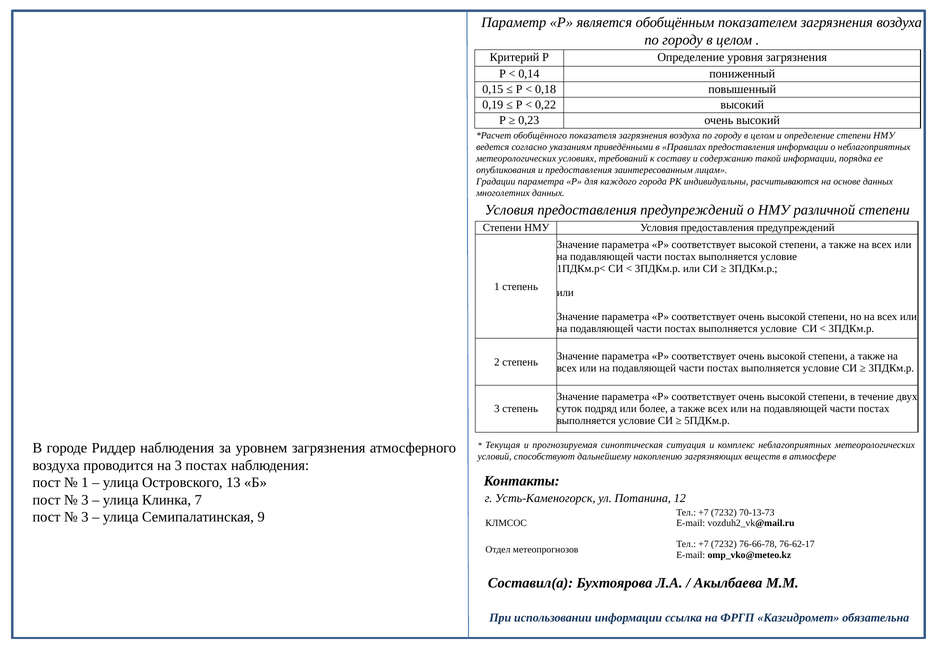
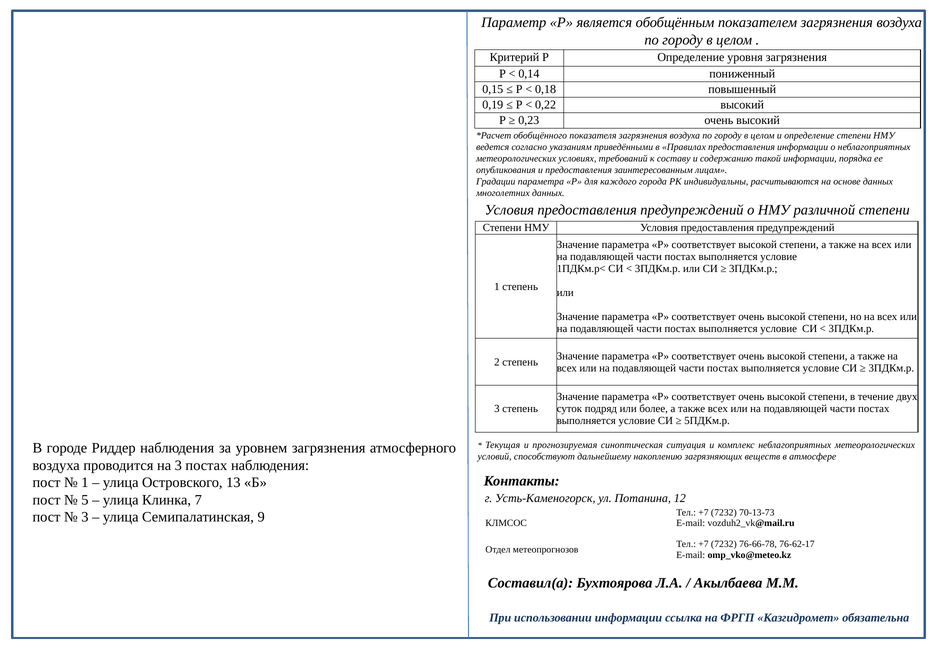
3 at (85, 500): 3 -> 5
